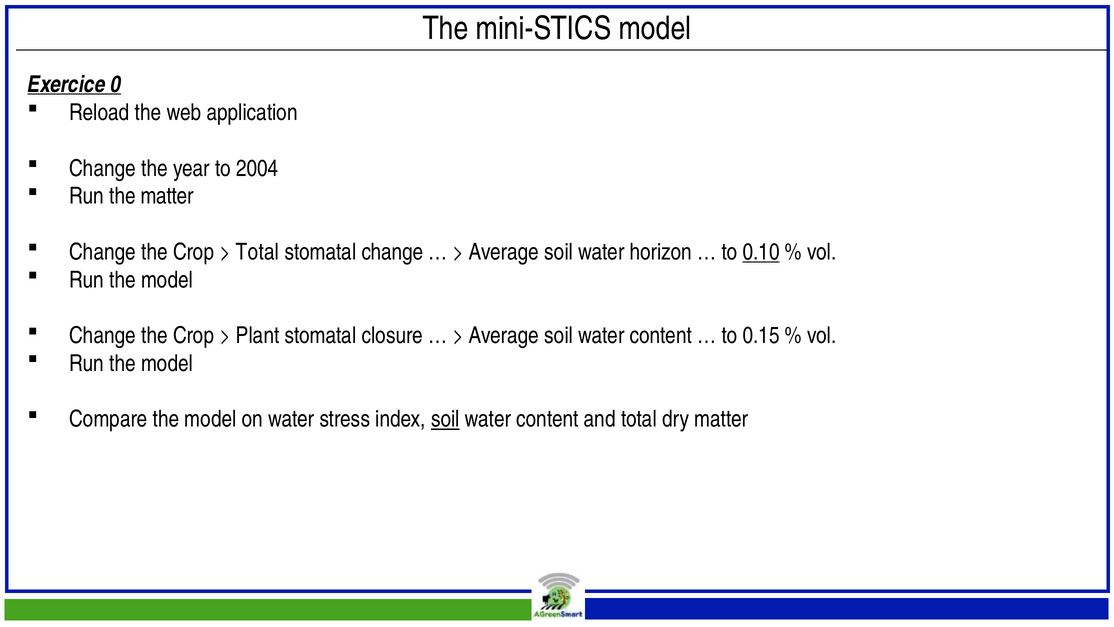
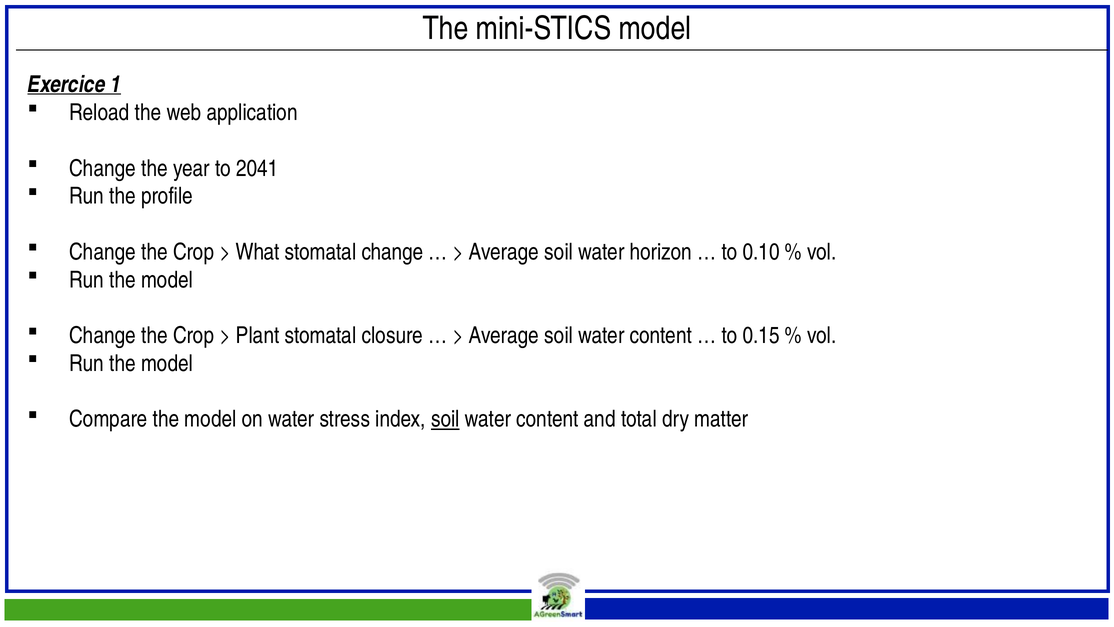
0: 0 -> 1
2004: 2004 -> 2041
the matter: matter -> profile
Total at (258, 252): Total -> What
0.10 underline: present -> none
